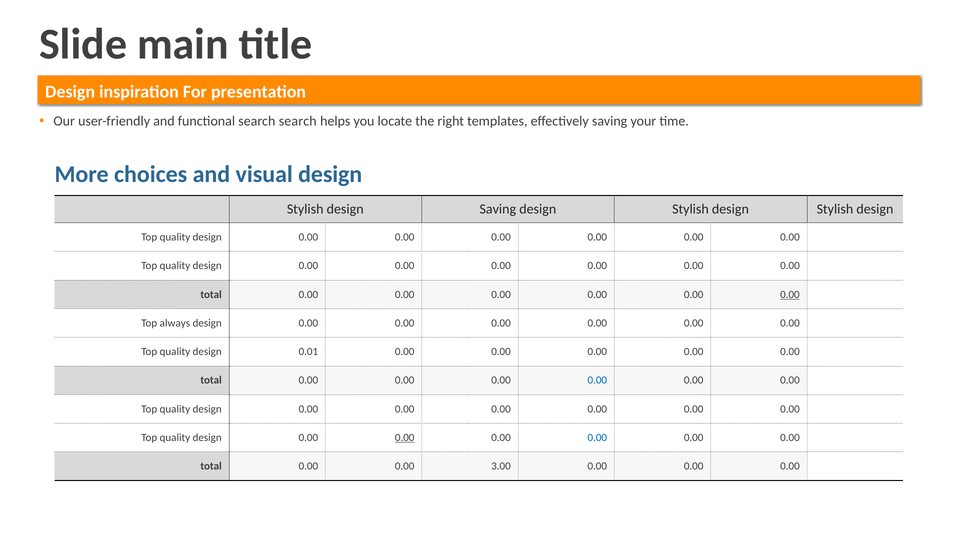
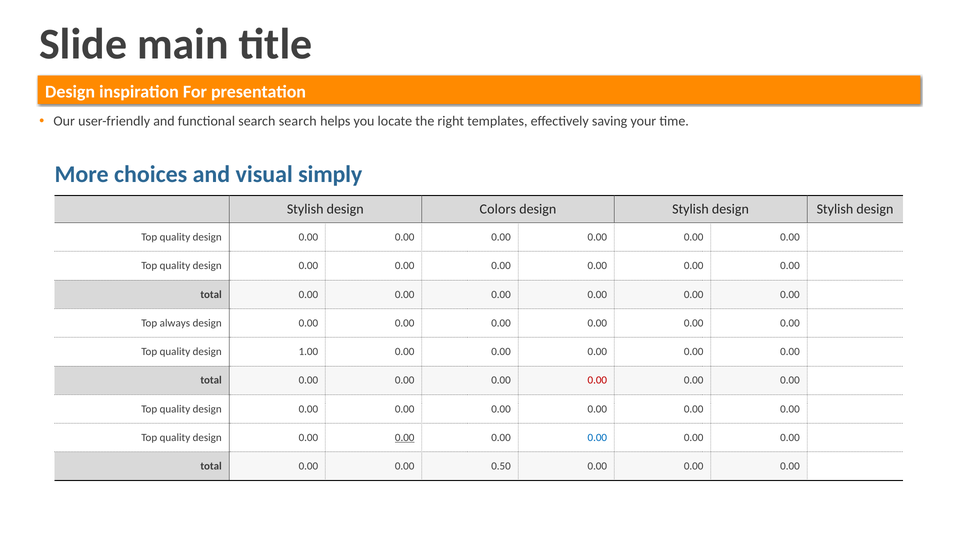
visual design: design -> simply
design Saving: Saving -> Colors
0.00 at (790, 294) underline: present -> none
0.01: 0.01 -> 1.00
0.00 at (597, 380) colour: blue -> red
3.00: 3.00 -> 0.50
